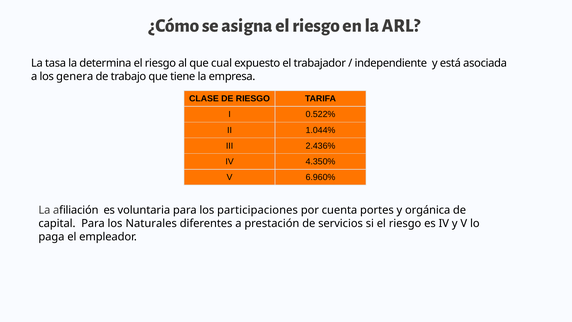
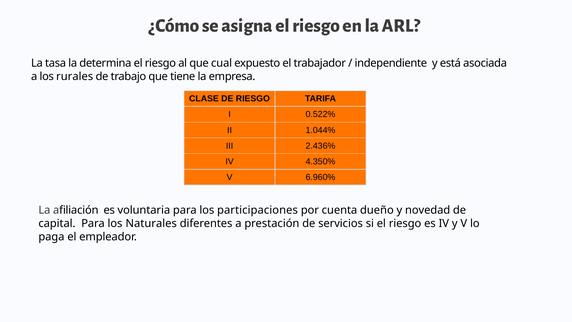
genera: genera -> rurales
portes: portes -> dueño
orgánica: orgánica -> novedad
